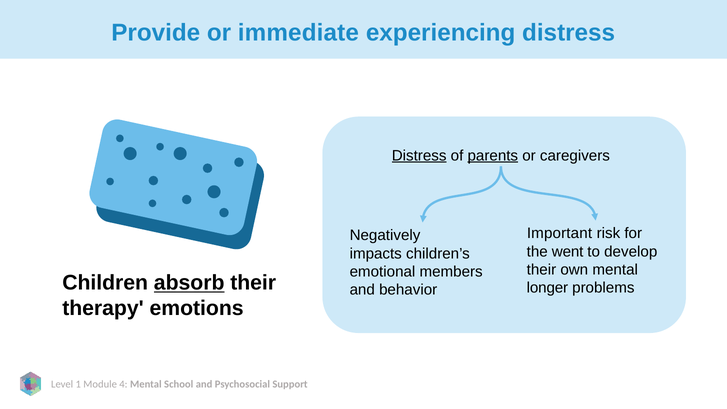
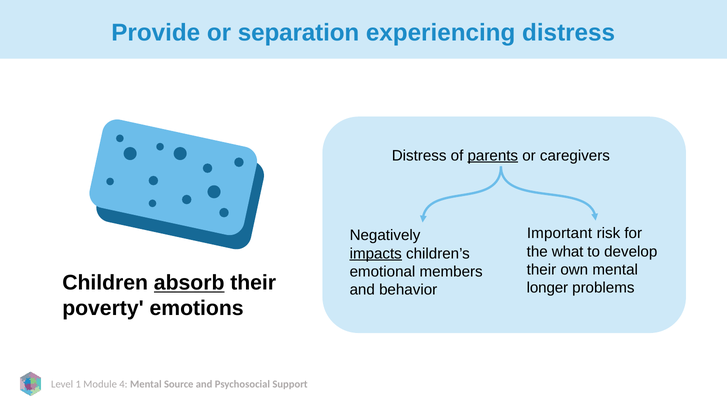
immediate: immediate -> separation
Distress at (419, 156) underline: present -> none
went: went -> what
impacts underline: none -> present
therapy: therapy -> poverty
School: School -> Source
